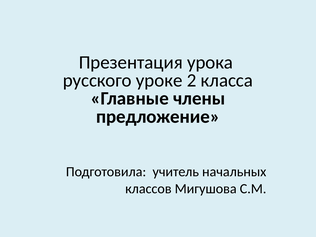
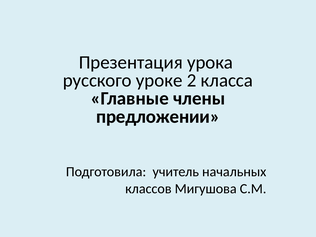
предложение: предложение -> предложении
